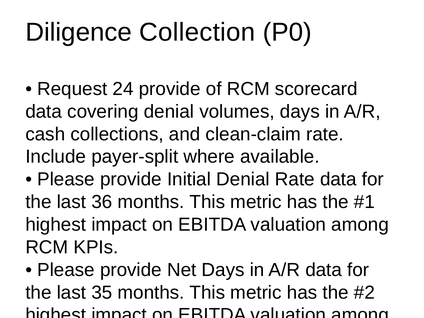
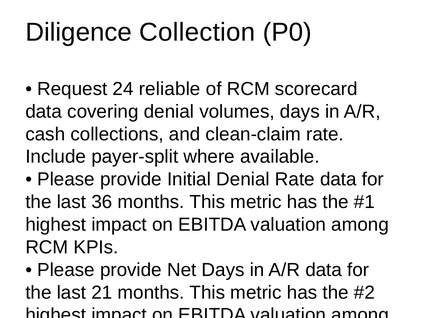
24 provide: provide -> reliable
35: 35 -> 21
